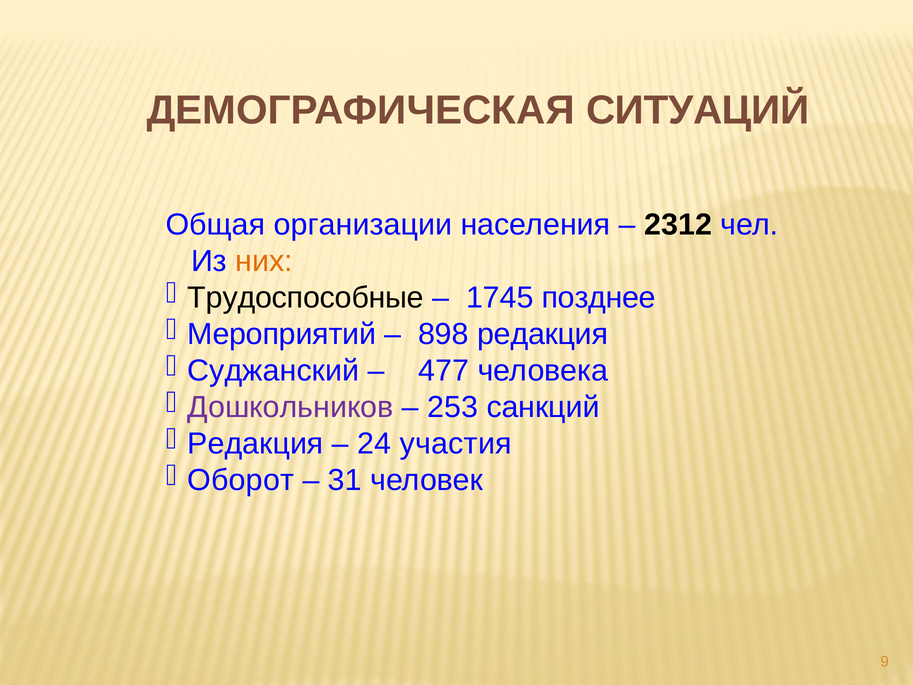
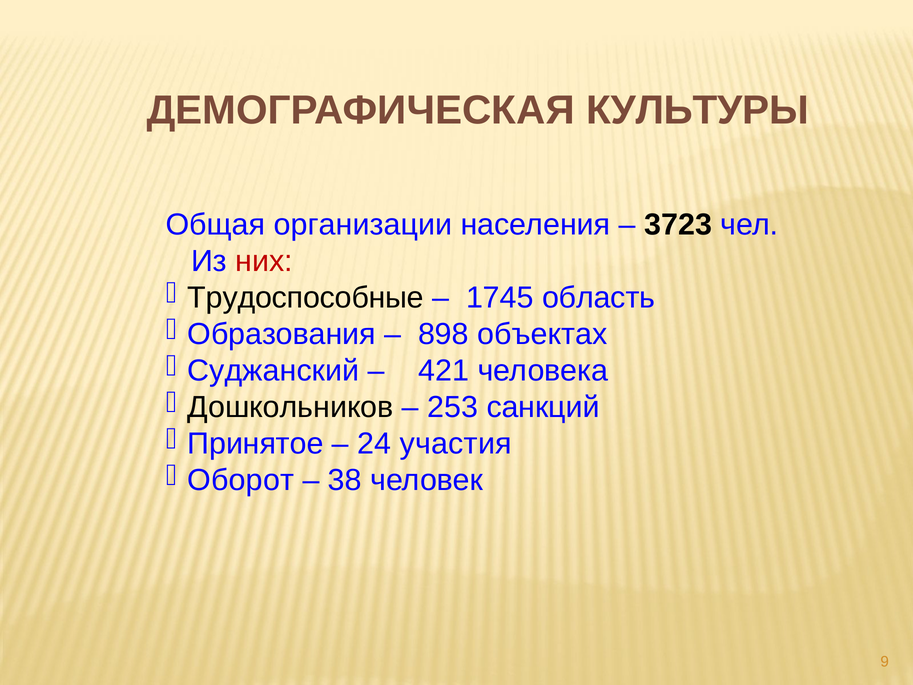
СИТУАЦИЙ: СИТУАЦИЙ -> КУЛЬТУРЫ
2312: 2312 -> 3723
них colour: orange -> red
позднее: позднее -> область
Мероприятий: Мероприятий -> Образования
898 редакция: редакция -> объектах
477: 477 -> 421
Дошкольников colour: purple -> black
Редакция at (255, 444): Редакция -> Принятое
31: 31 -> 38
